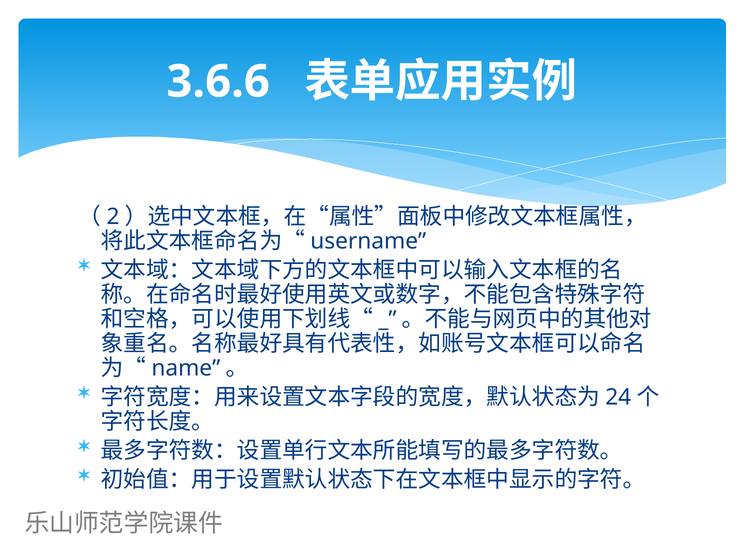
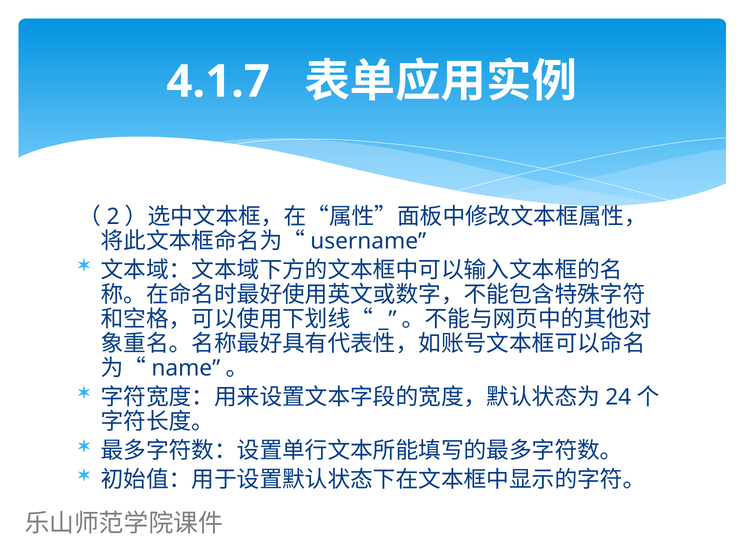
3.6.6: 3.6.6 -> 4.1.7
